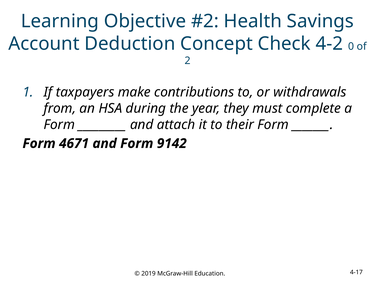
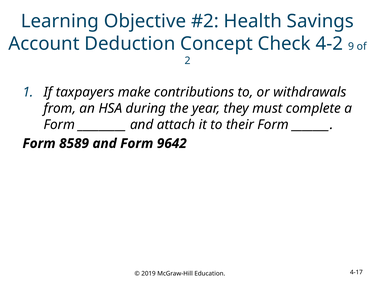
0: 0 -> 9
4671: 4671 -> 8589
9142: 9142 -> 9642
